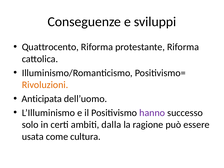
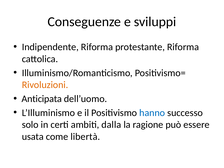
Quattrocento: Quattrocento -> Indipendente
hanno colour: purple -> blue
cultura: cultura -> libertà
